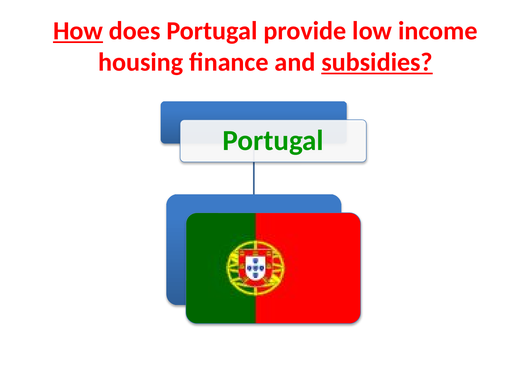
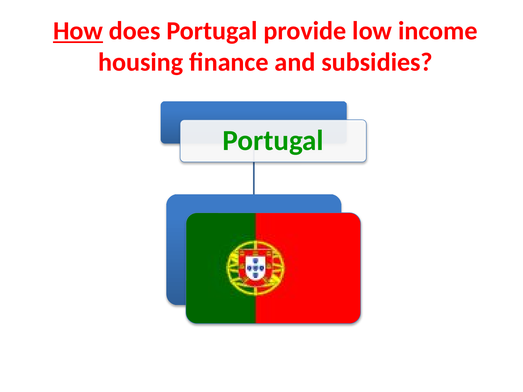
subsidies underline: present -> none
